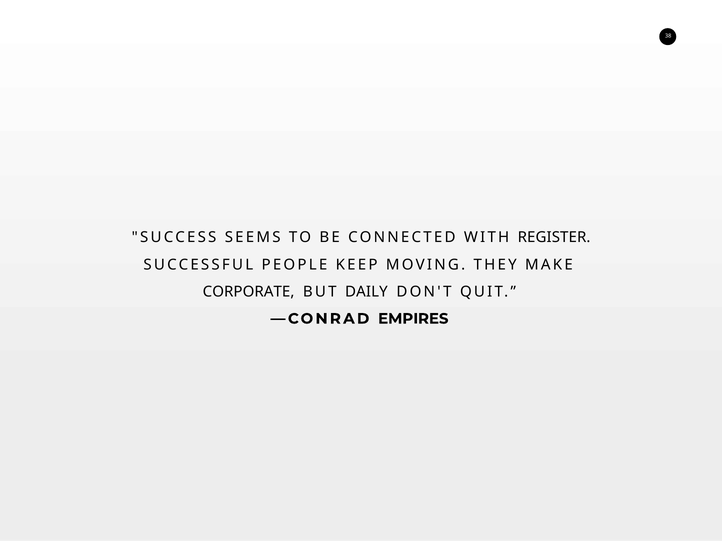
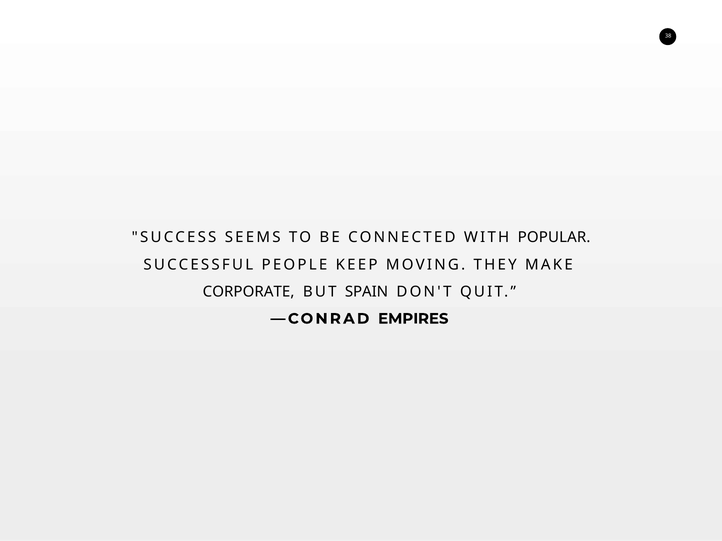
REGISTER: REGISTER -> POPULAR
DAILY: DAILY -> SPAIN
